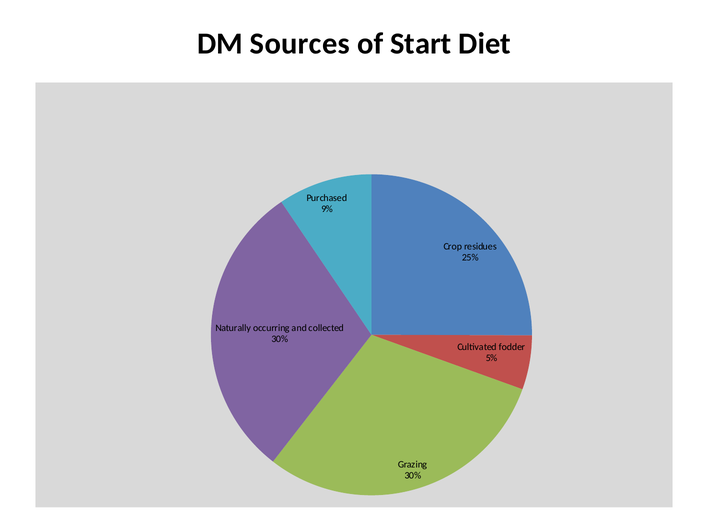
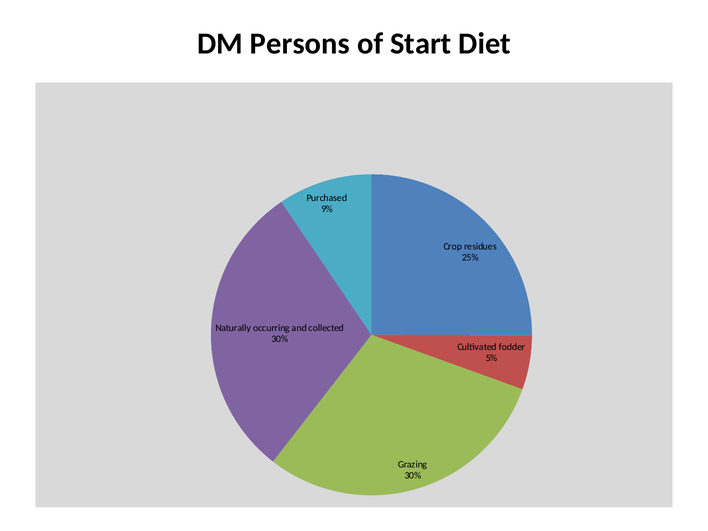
Sources: Sources -> Persons
